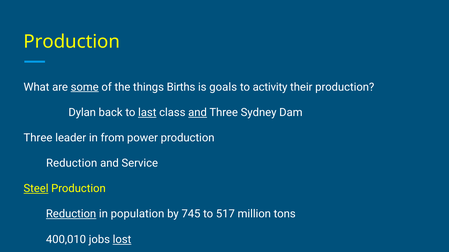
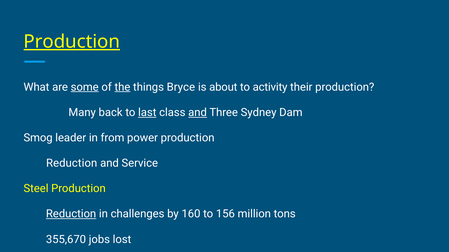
Production at (72, 42) underline: none -> present
the underline: none -> present
Births: Births -> Bryce
goals: goals -> about
Dylan: Dylan -> Many
Three at (38, 138): Three -> Smog
Steel underline: present -> none
population: population -> challenges
745: 745 -> 160
517: 517 -> 156
400,010: 400,010 -> 355,670
lost underline: present -> none
